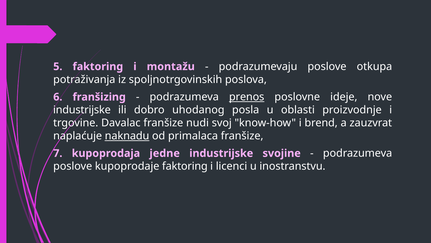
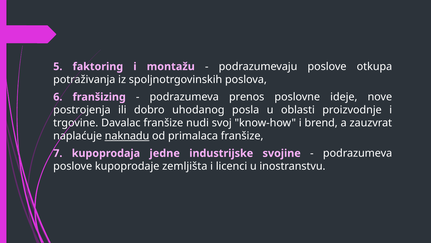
prenos underline: present -> none
industrijske at (82, 110): industrijske -> postrojenja
kupoprodaje faktoring: faktoring -> zemljišta
